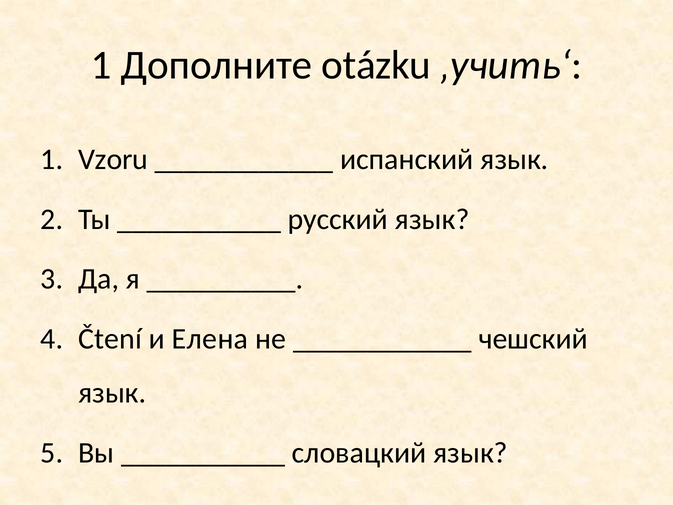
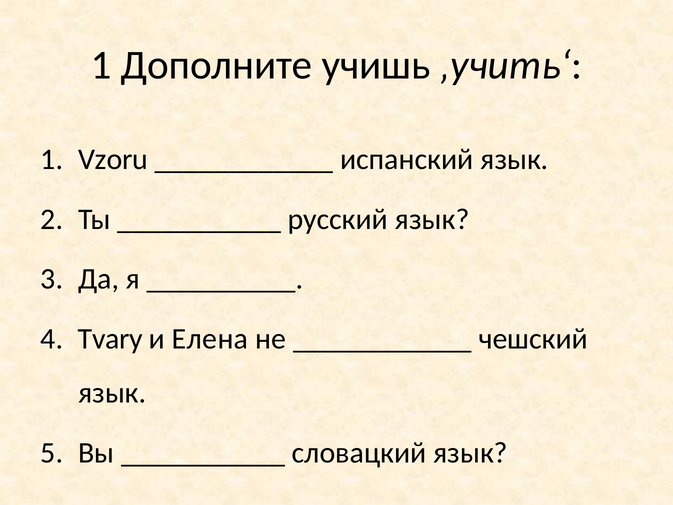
otázku: otázku -> учишь
Čtení: Čtení -> Tvary
